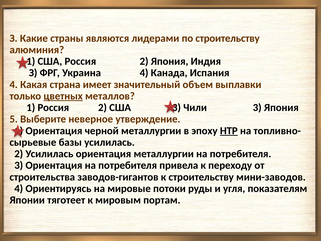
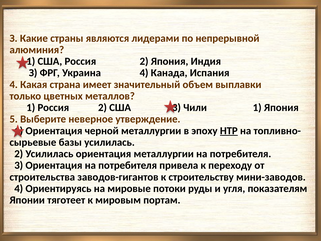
по строительству: строительству -> непрерывной
цветных underline: present -> none
Чили 3: 3 -> 1
